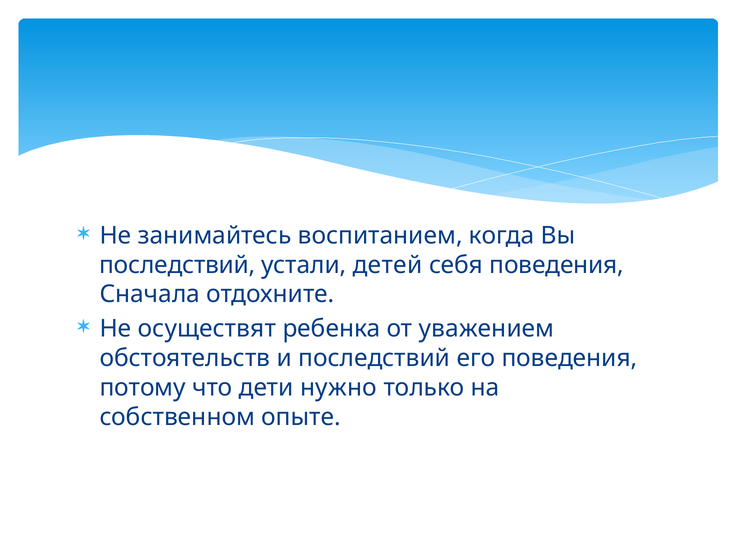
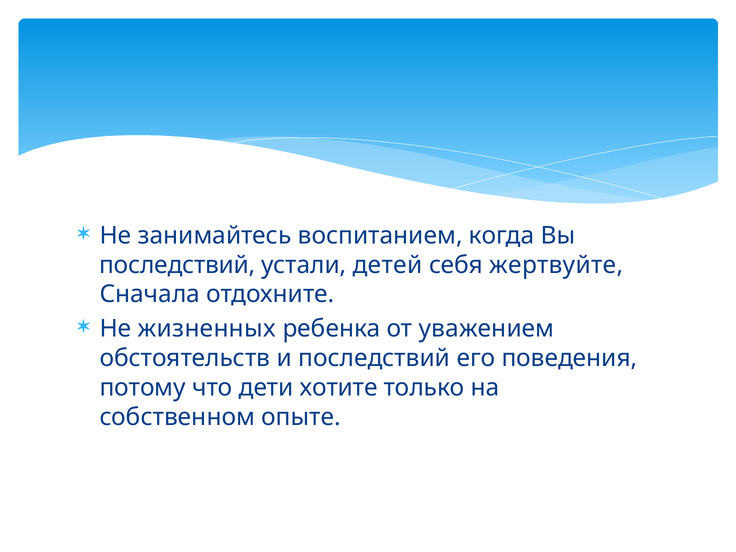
себя поведения: поведения -> жертвуйте
осуществят: осуществят -> жизненных
нужно: нужно -> хотите
